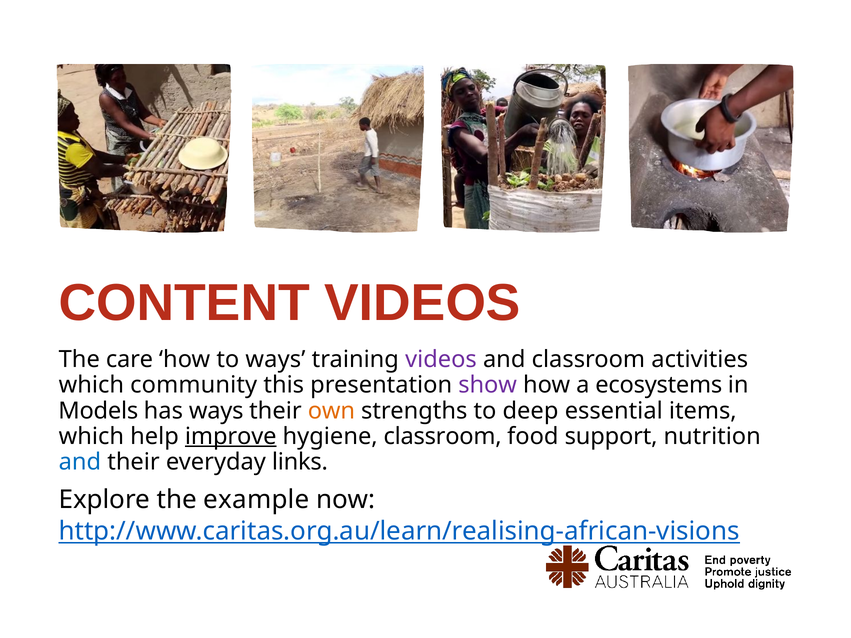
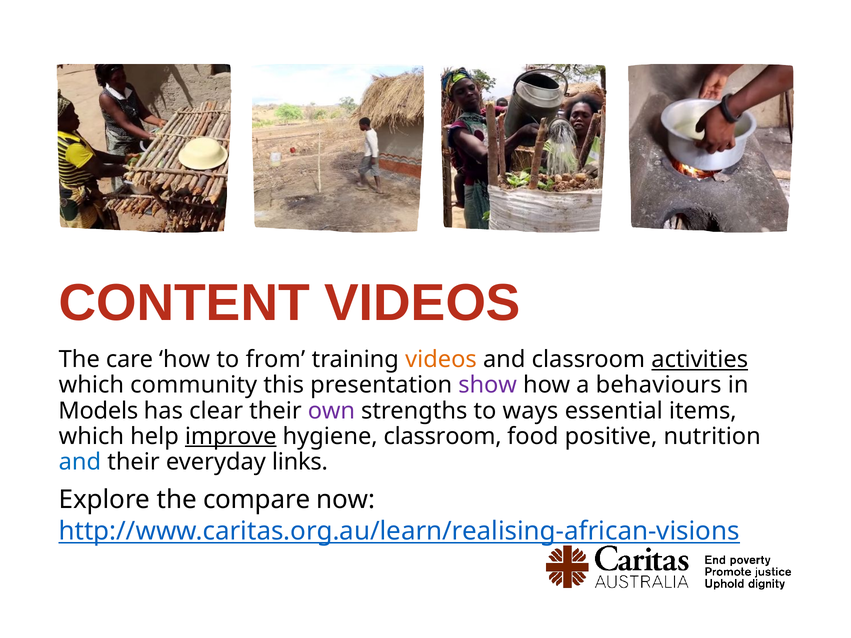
to ways: ways -> from
videos at (441, 360) colour: purple -> orange
activities underline: none -> present
ecosystems: ecosystems -> behaviours
has ways: ways -> clear
own colour: orange -> purple
deep: deep -> ways
support: support -> positive
example: example -> compare
